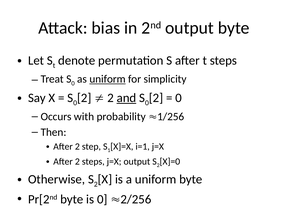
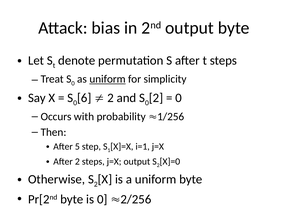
2 at (84, 98): 2 -> 6
and underline: present -> none
2 at (77, 146): 2 -> 5
